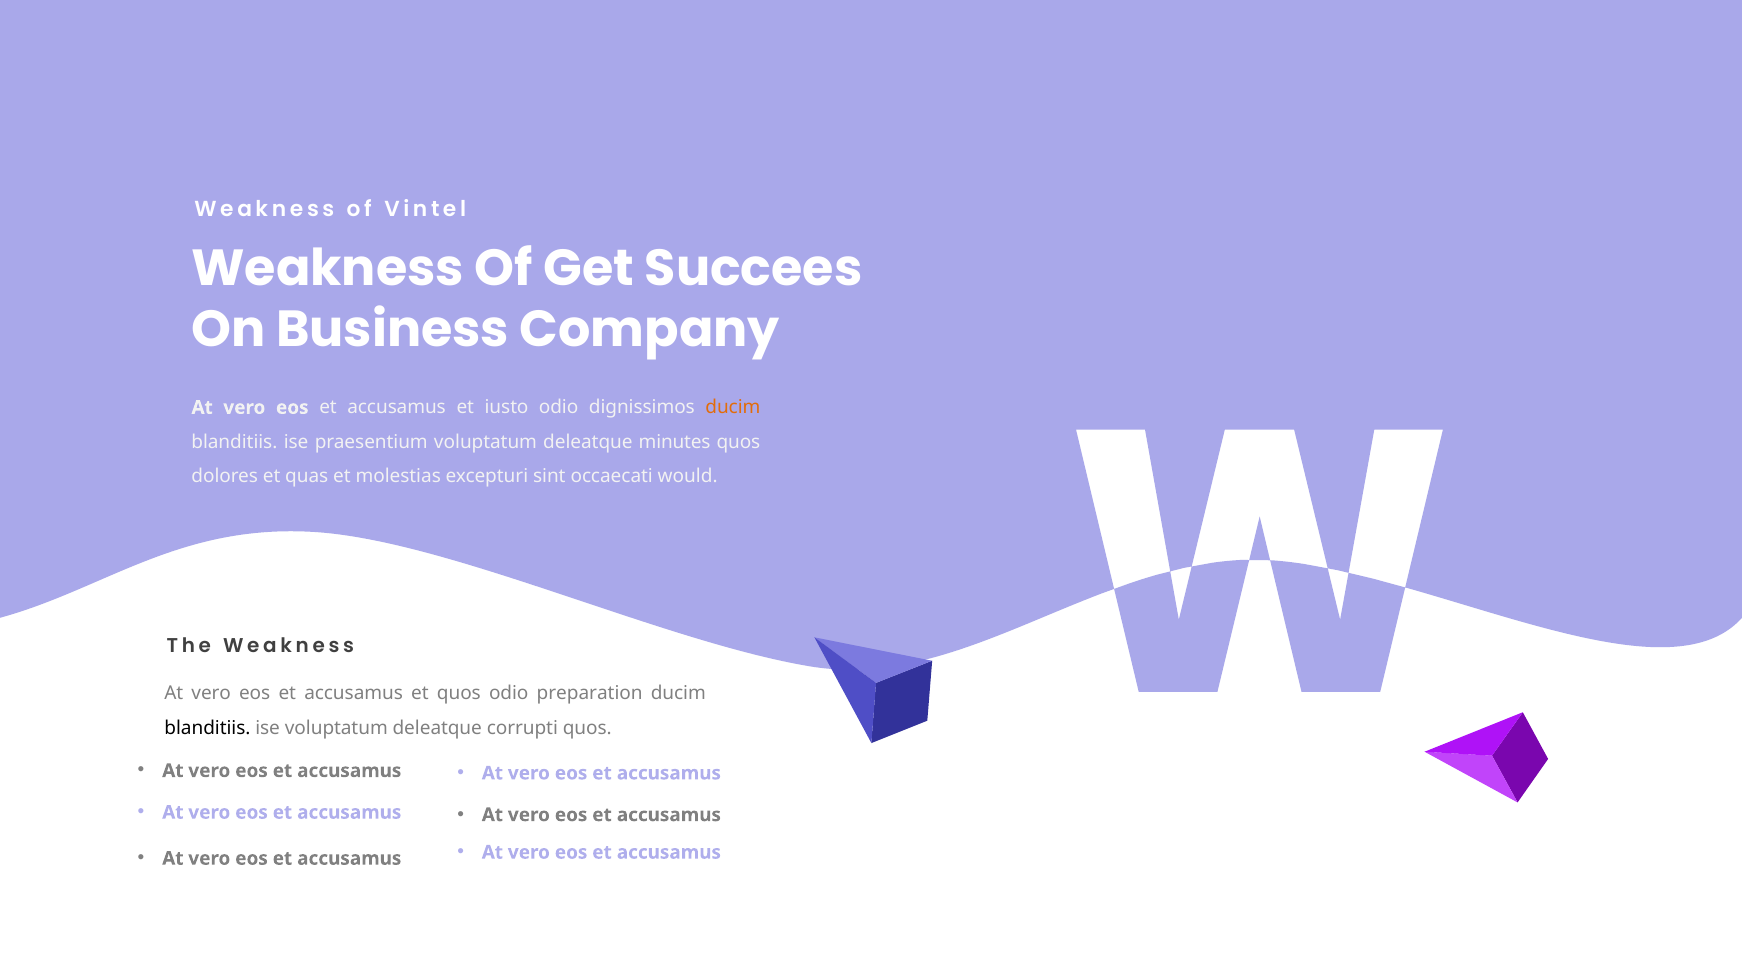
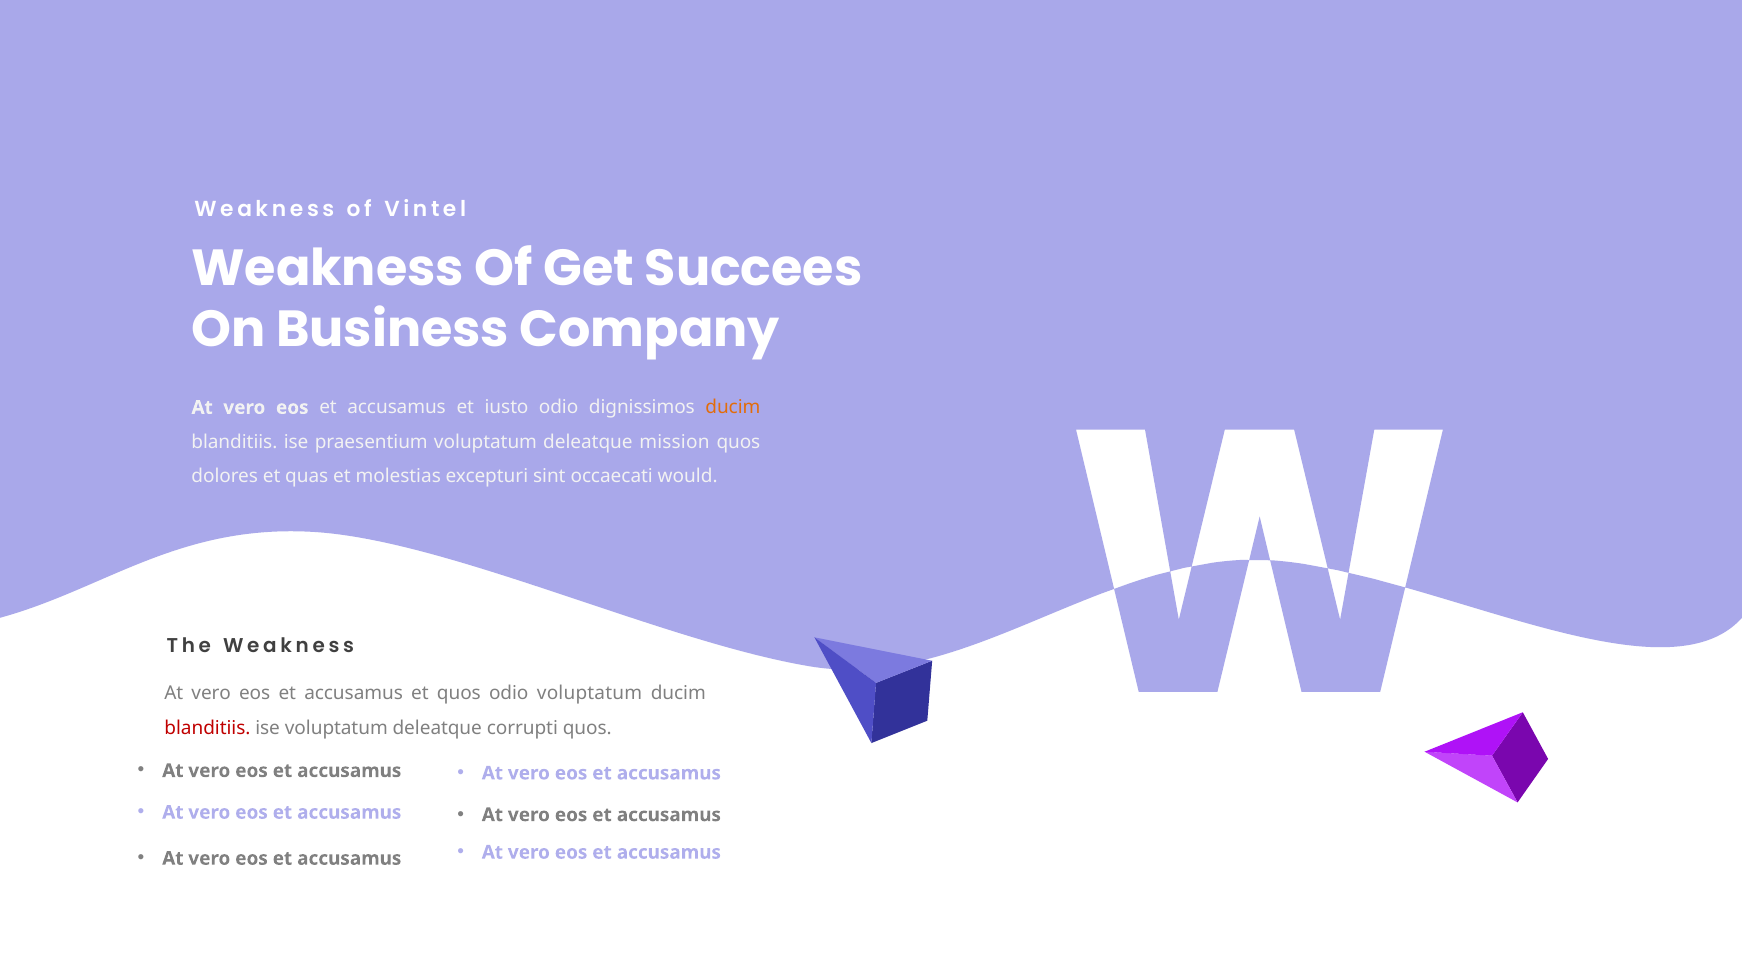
minutes: minutes -> mission
odio preparation: preparation -> voluptatum
blanditiis at (207, 728) colour: black -> red
